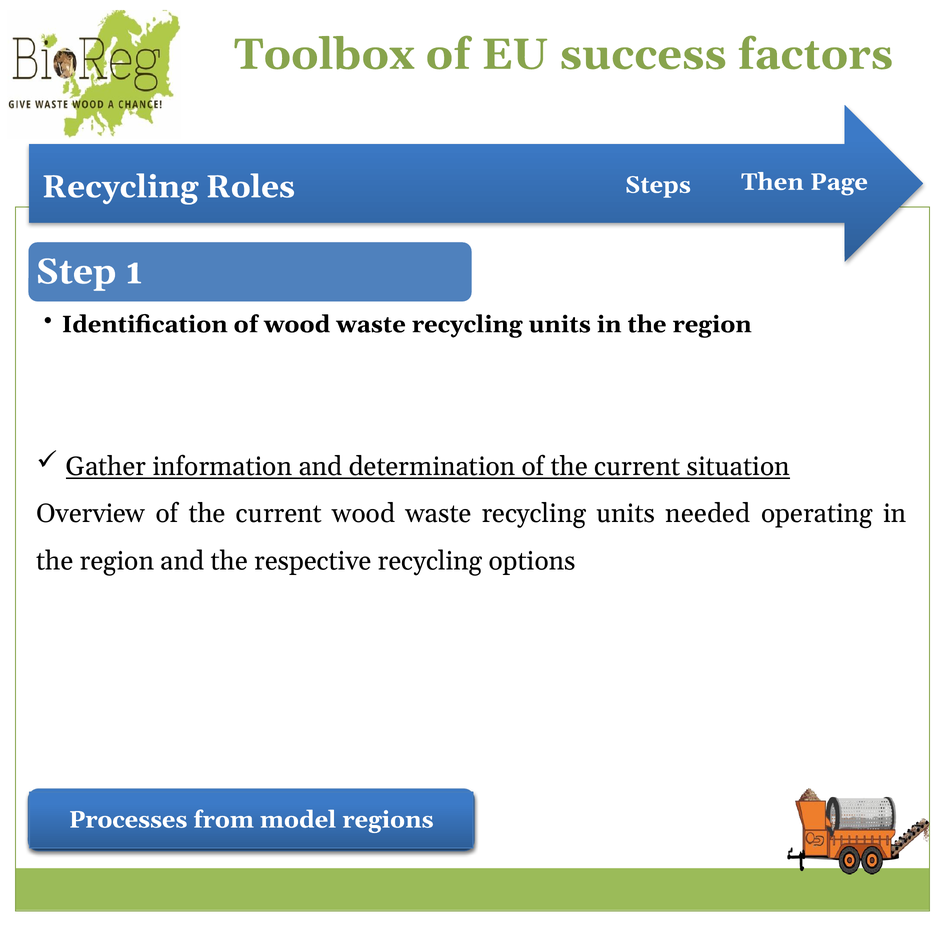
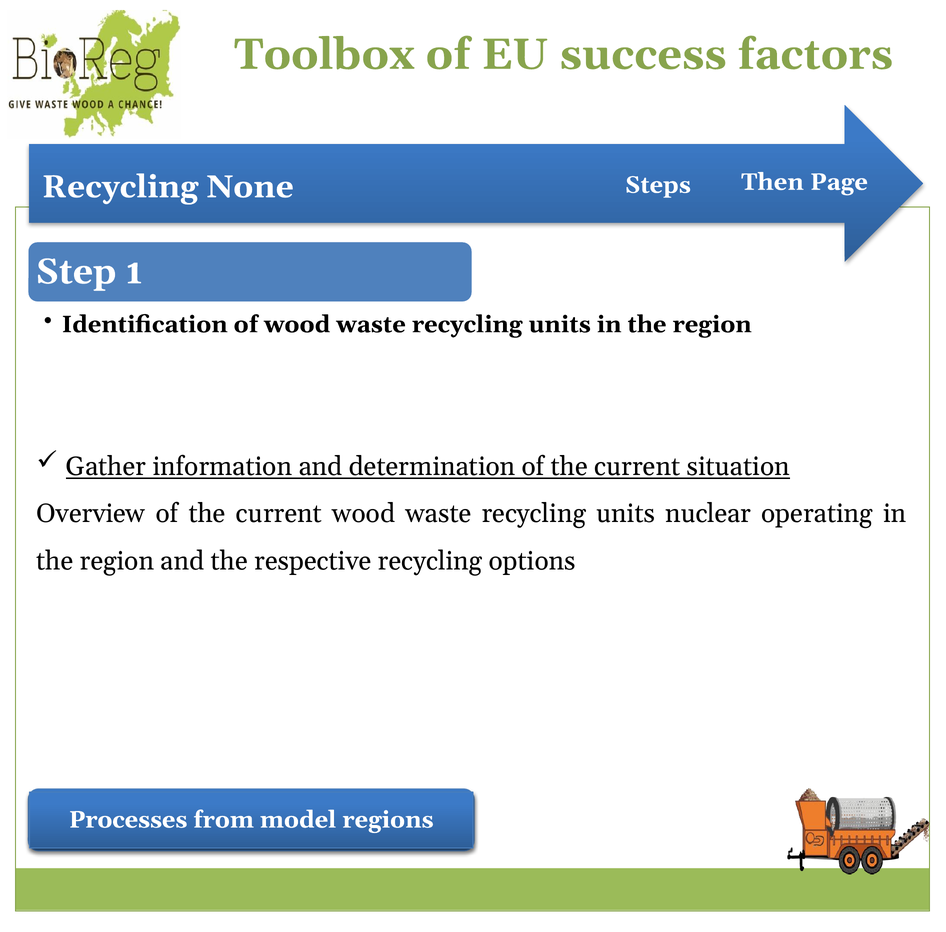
Roles: Roles -> None
needed: needed -> nuclear
